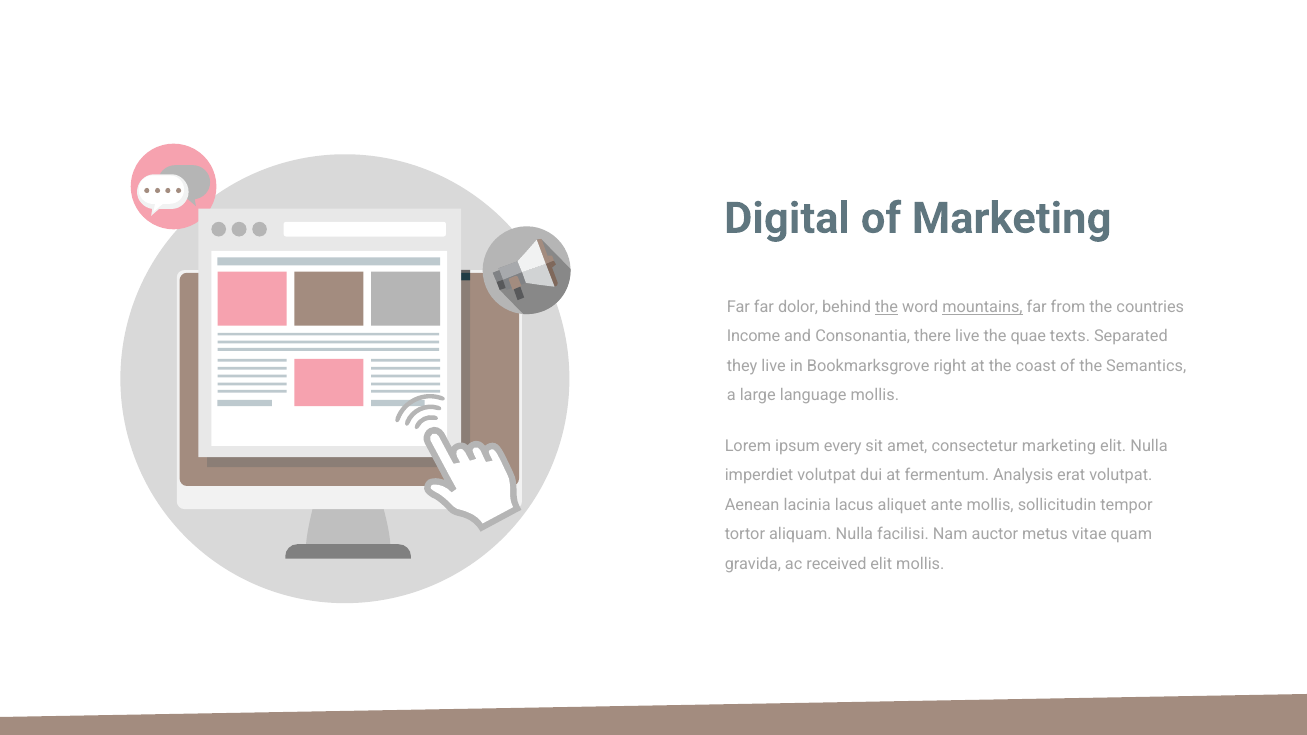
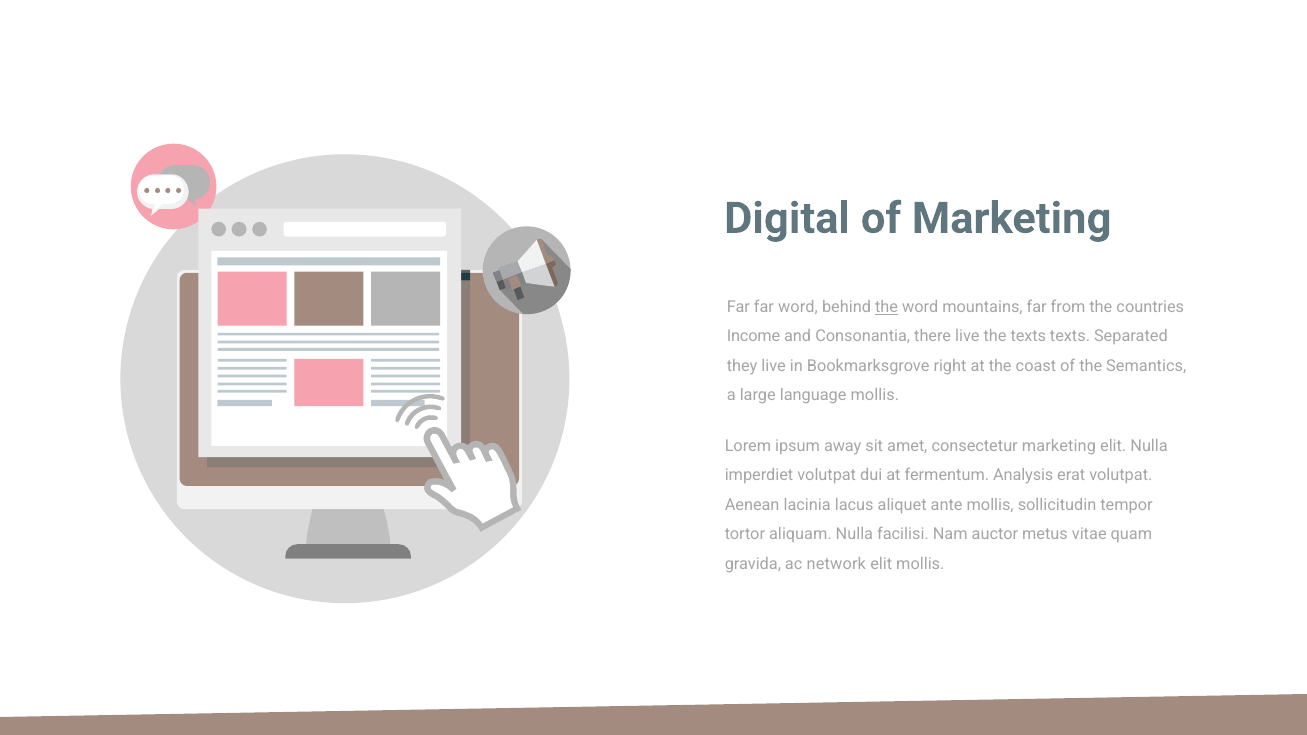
far dolor: dolor -> word
mountains underline: present -> none
the quae: quae -> texts
every: every -> away
received: received -> network
